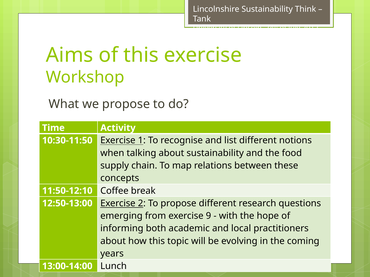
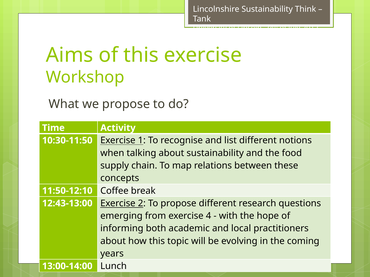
12:50-13:00: 12:50-13:00 -> 12:43-13:00
9: 9 -> 4
